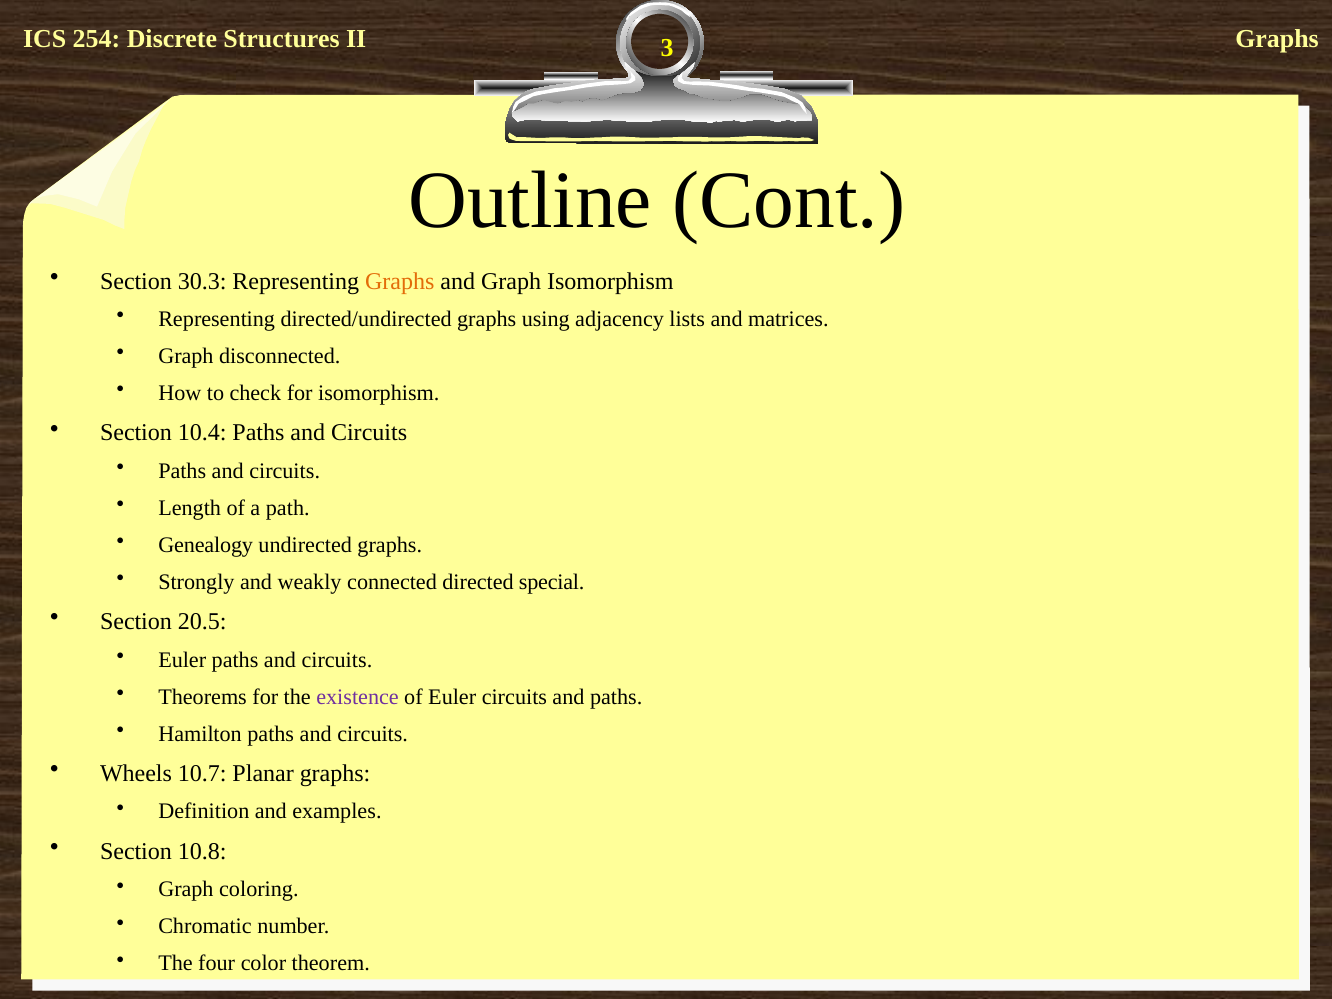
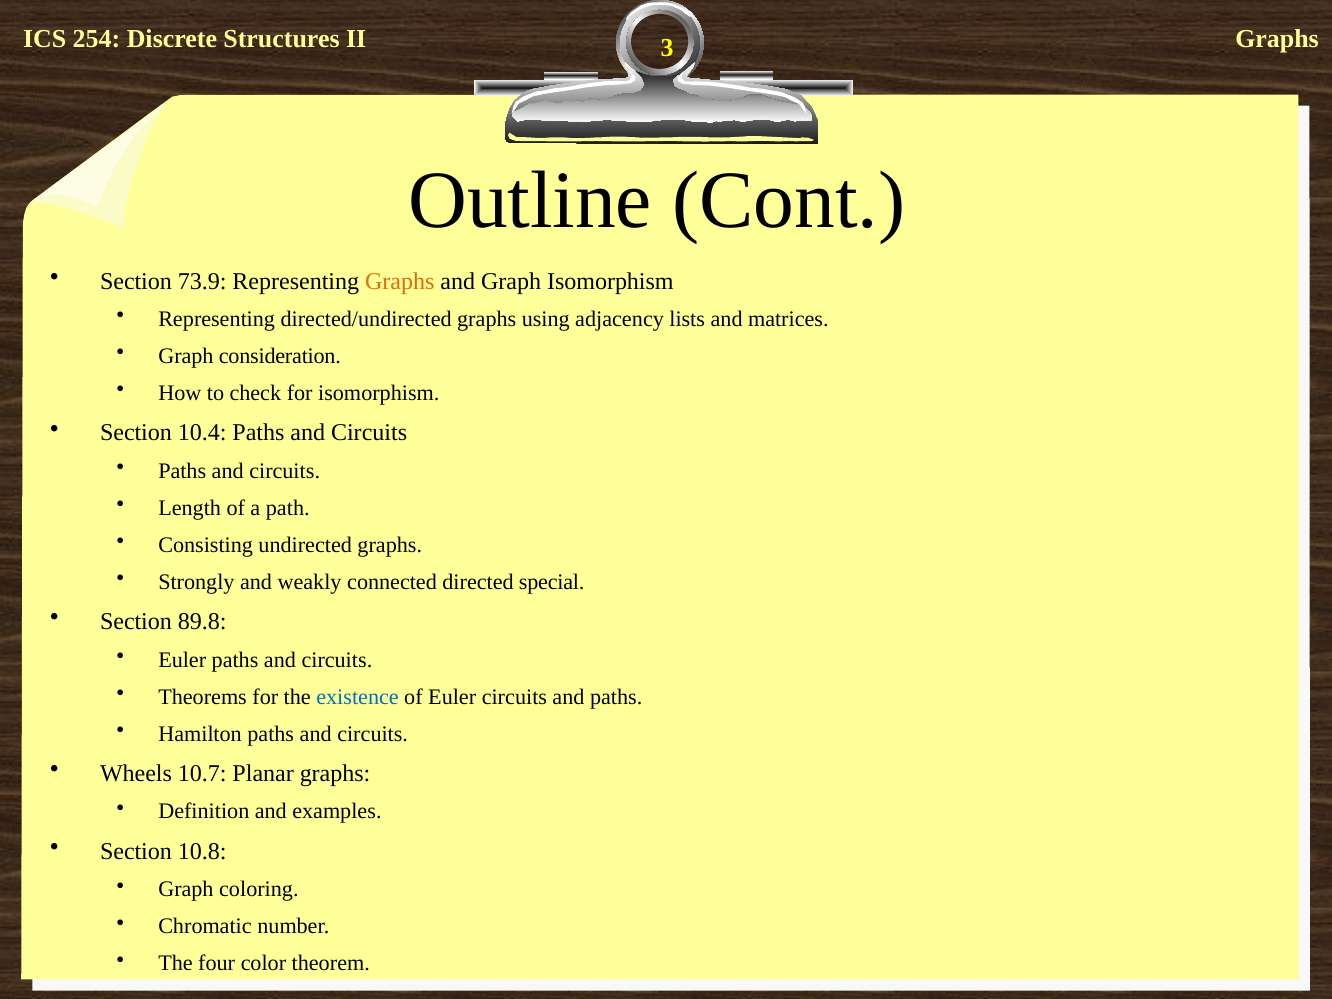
30.3: 30.3 -> 73.9
disconnected: disconnected -> consideration
Genealogy: Genealogy -> Consisting
20.5: 20.5 -> 89.8
existence colour: purple -> blue
